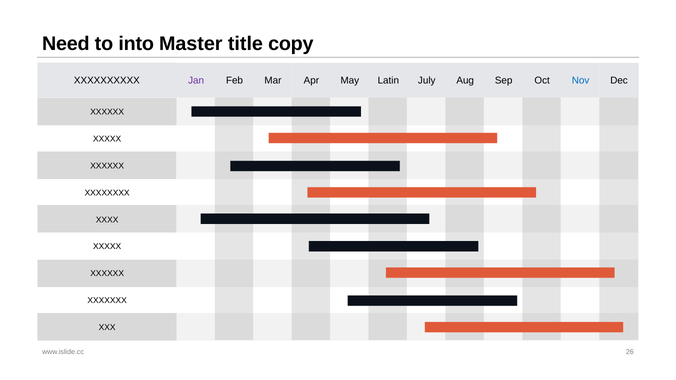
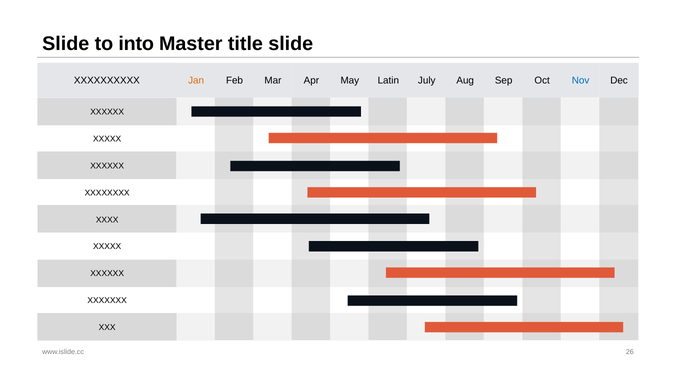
Need at (66, 44): Need -> Slide
title copy: copy -> slide
Jan colour: purple -> orange
